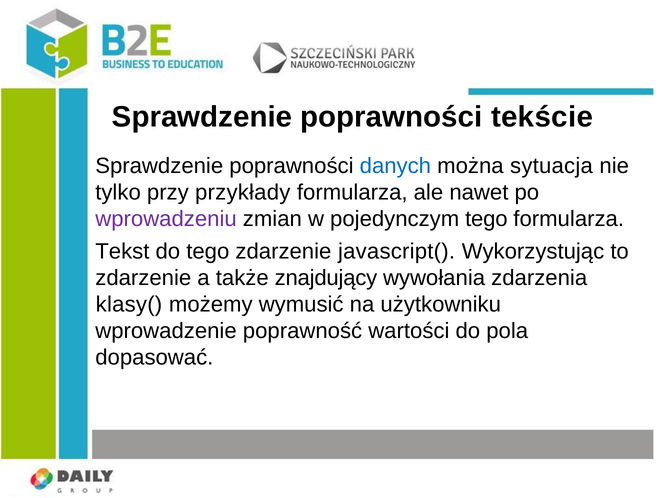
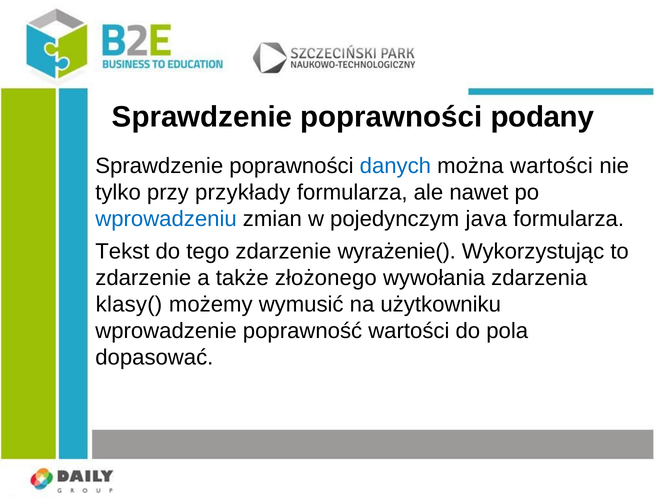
tekście: tekście -> podany
można sytuacja: sytuacja -> wartości
wprowadzeniu colour: purple -> blue
pojedynczym tego: tego -> java
javascript(: javascript( -> wyrażenie(
znajdujący: znajdujący -> złożonego
